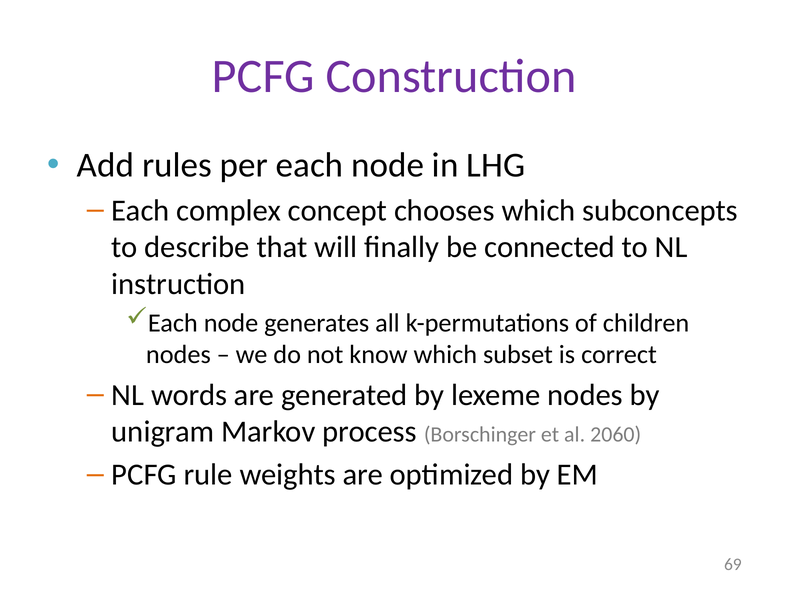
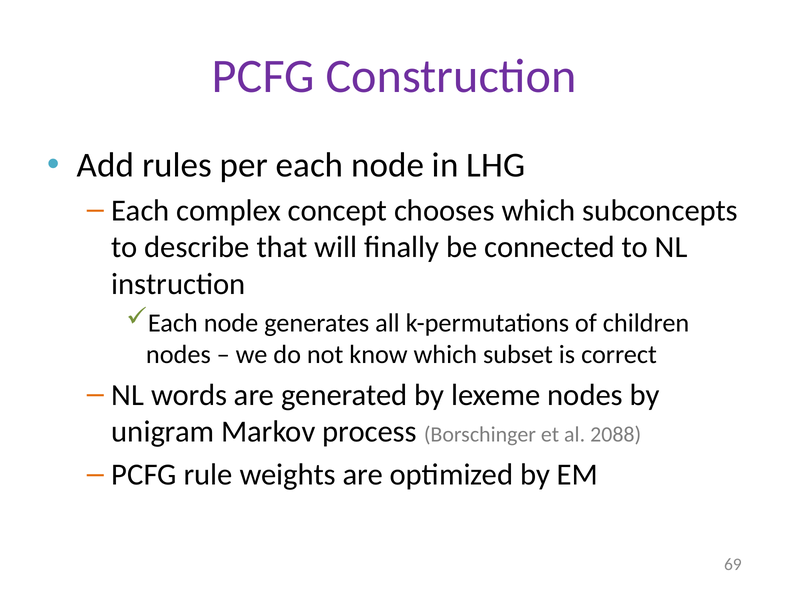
2060: 2060 -> 2088
